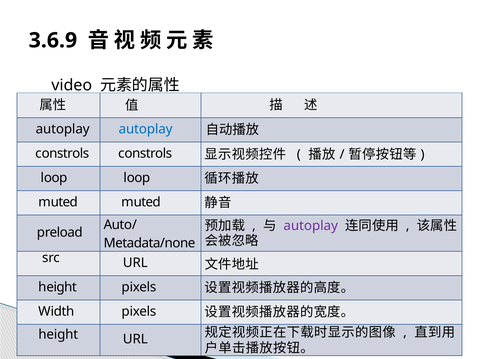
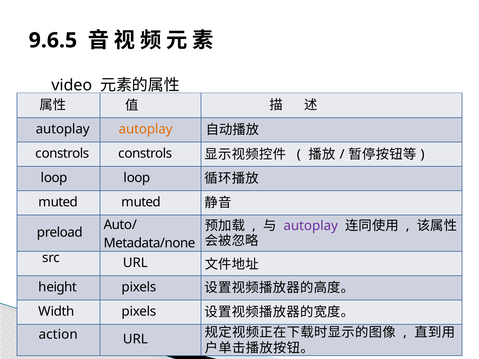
3.6.9: 3.6.9 -> 9.6.5
autoplay at (146, 129) colour: blue -> orange
height at (58, 335): height -> action
